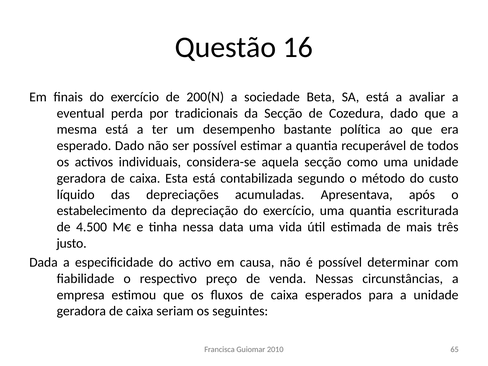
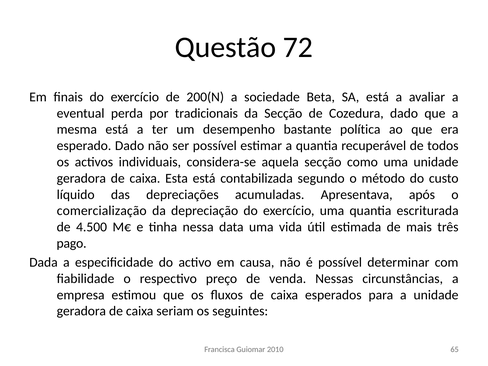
16: 16 -> 72
estabelecimento: estabelecimento -> comercialização
justo: justo -> pago
